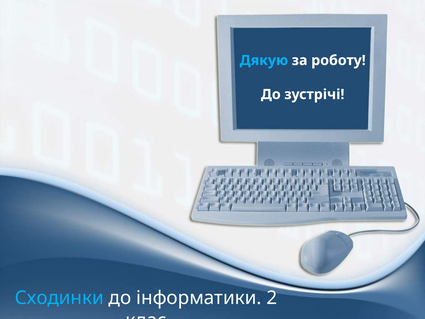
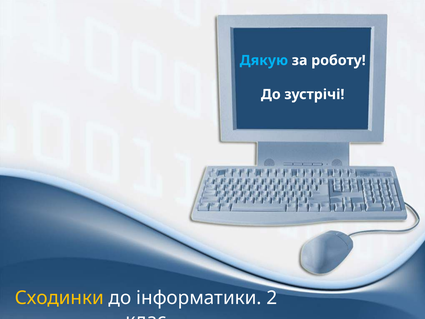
Сходинки colour: light blue -> yellow
